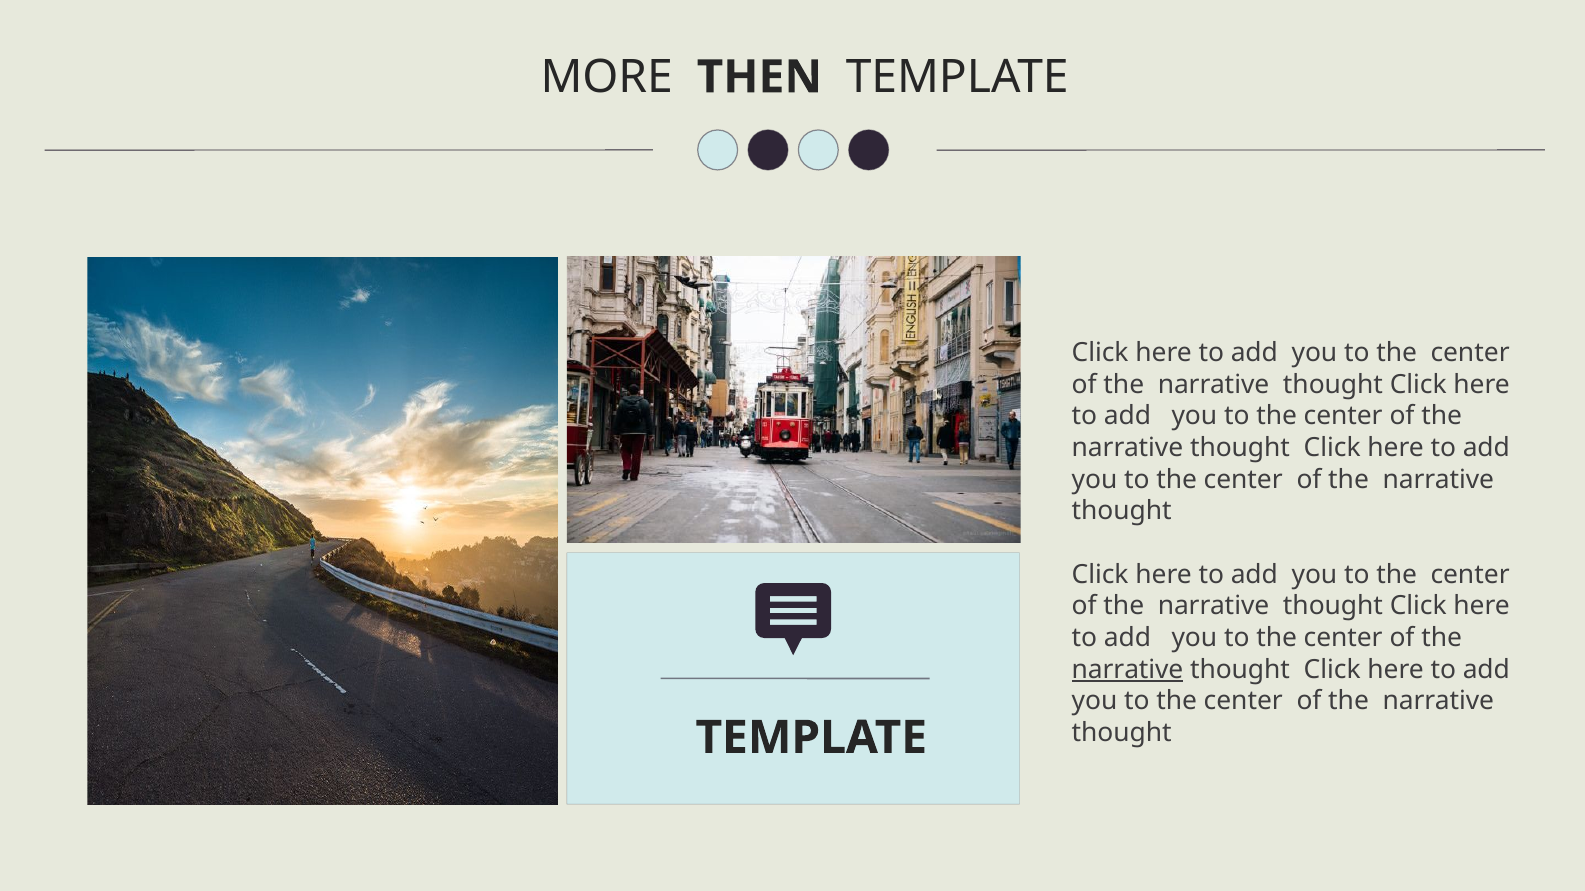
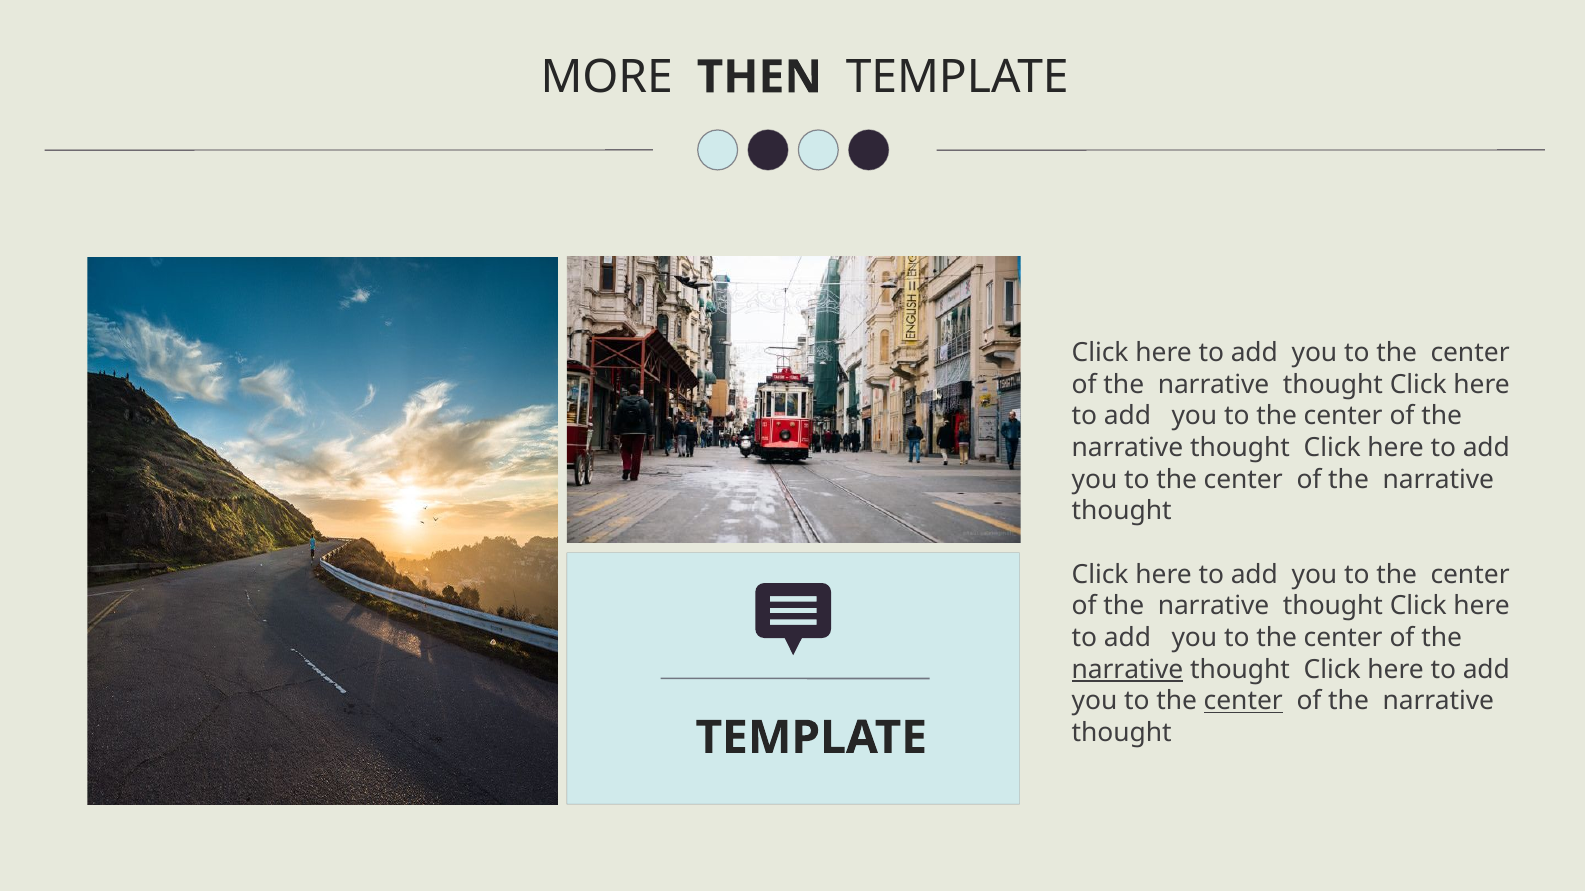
center at (1243, 702) underline: none -> present
